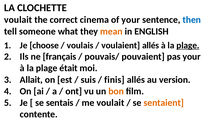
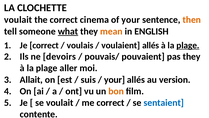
then colour: blue -> orange
what underline: none -> present
Je choose: choose -> correct
français: français -> devoirs
pas your: your -> they
était: était -> aller
finis at (114, 79): finis -> your
se sentais: sentais -> voulait
me voulait: voulait -> correct
sentaient colour: orange -> blue
